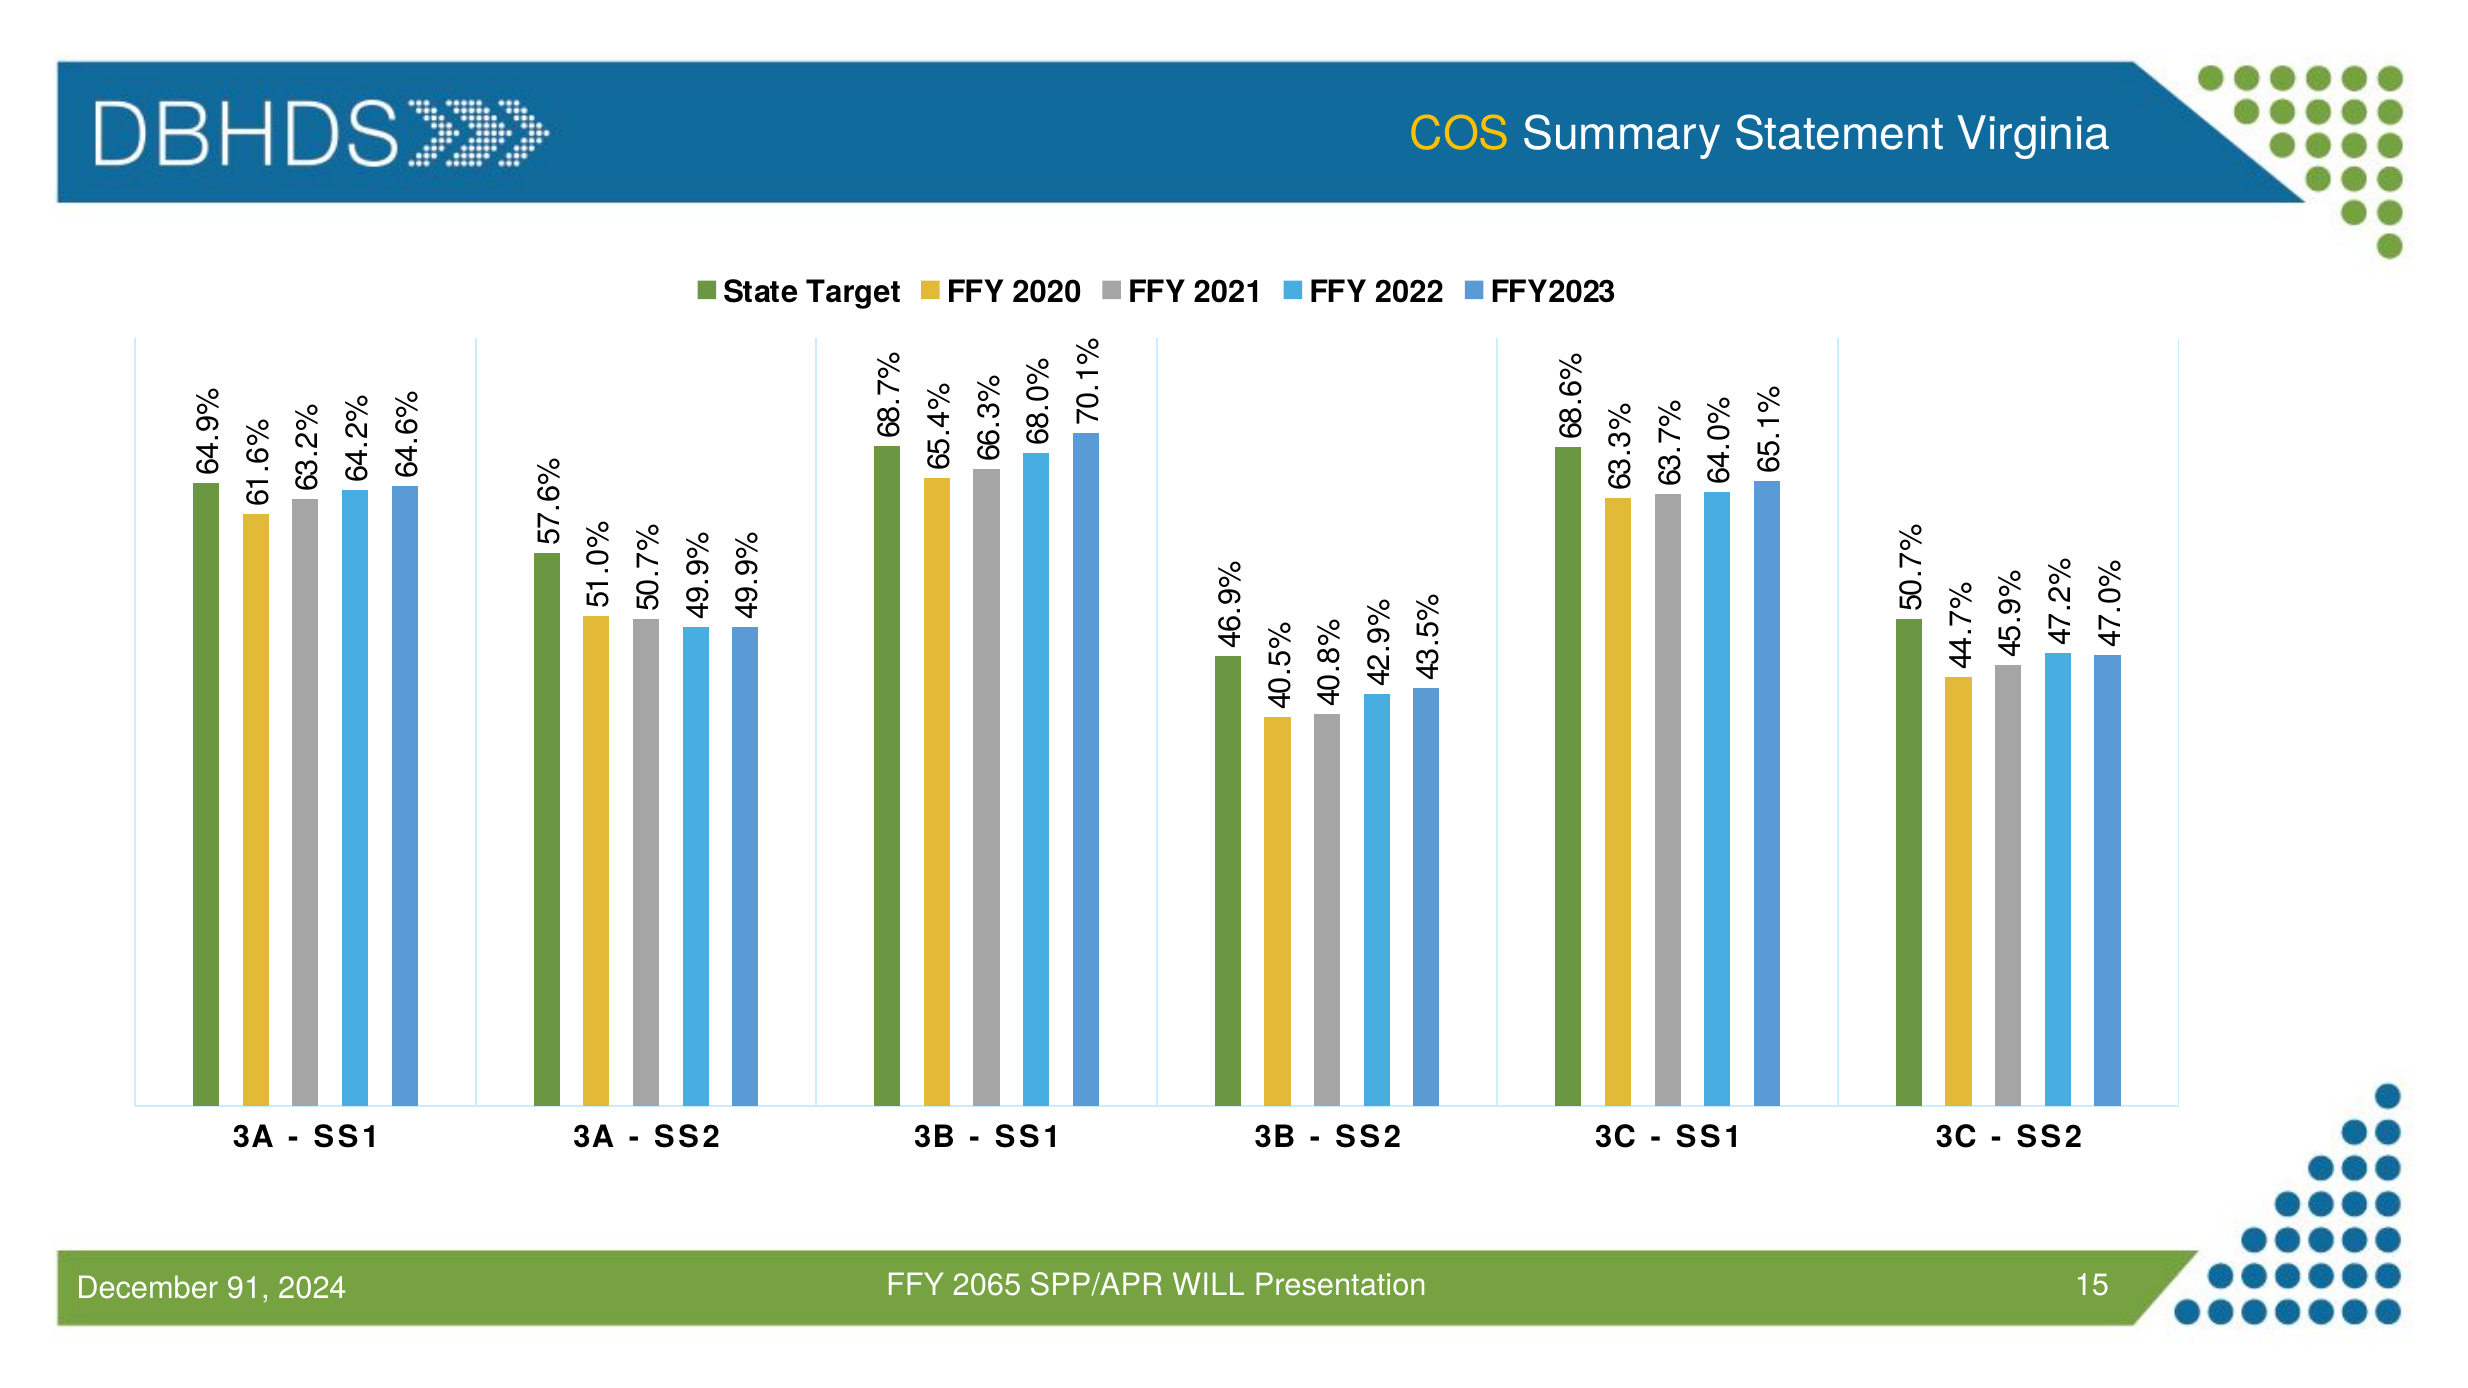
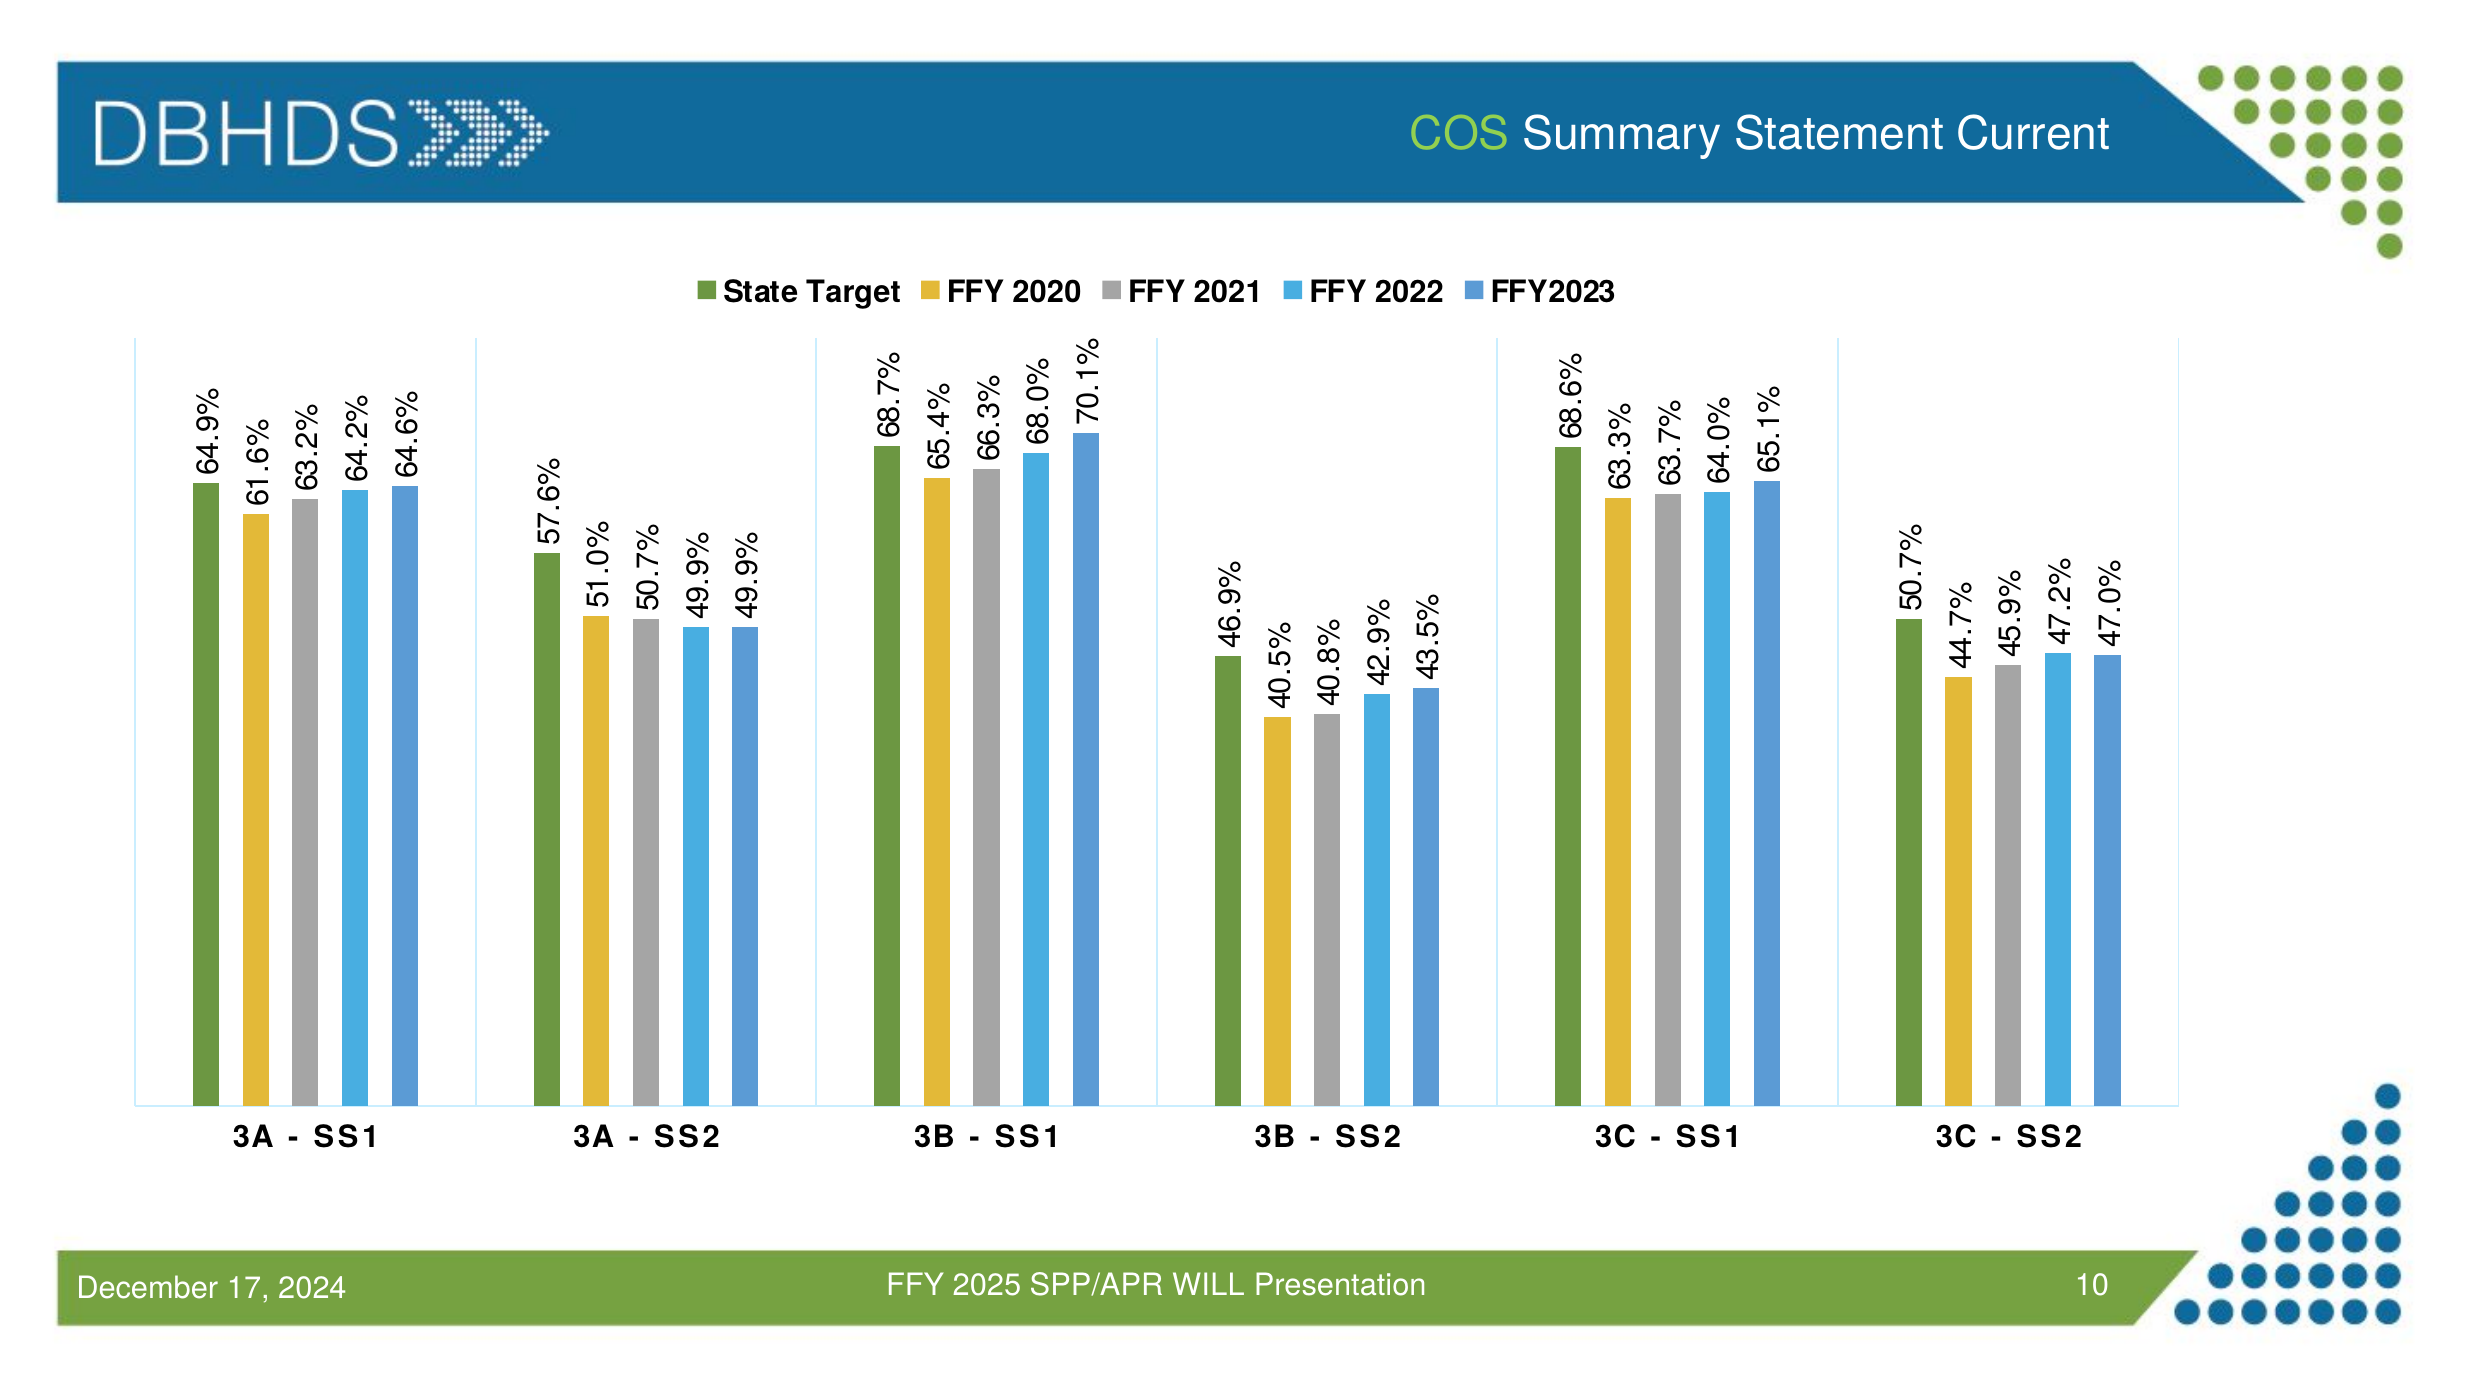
COS colour: yellow -> light green
Virginia: Virginia -> Current
2065: 2065 -> 2025
15: 15 -> 10
91: 91 -> 17
